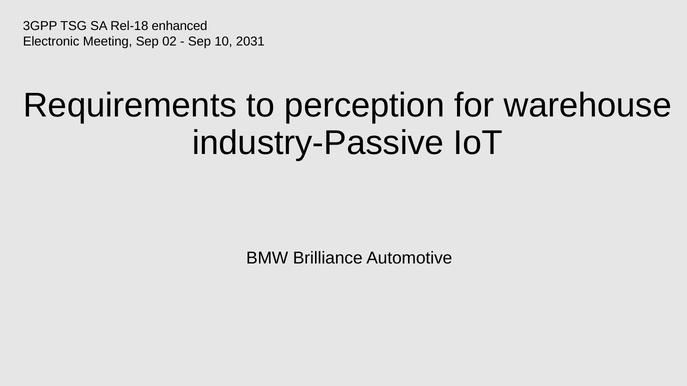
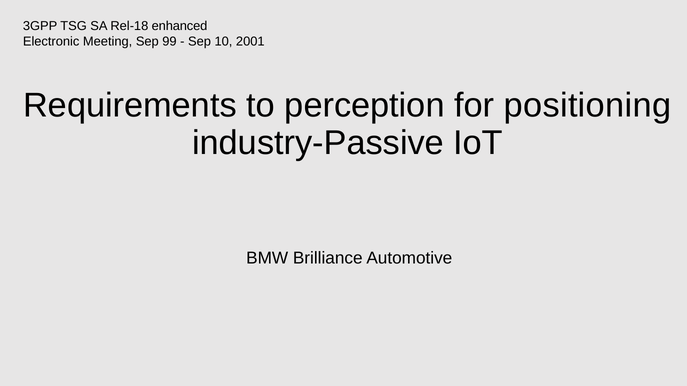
02: 02 -> 99
2031: 2031 -> 2001
warehouse: warehouse -> positioning
